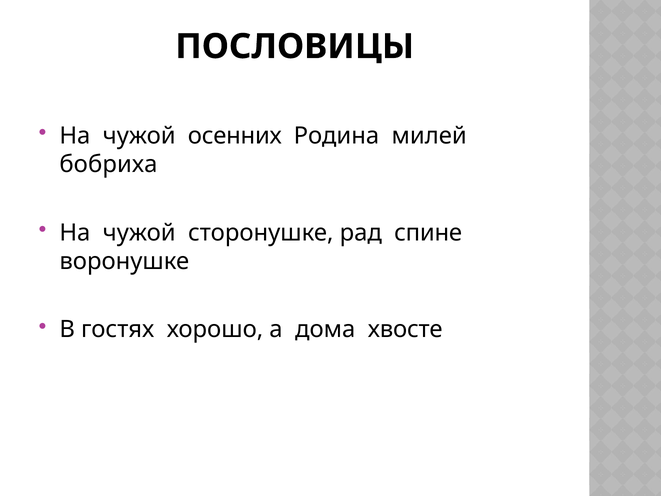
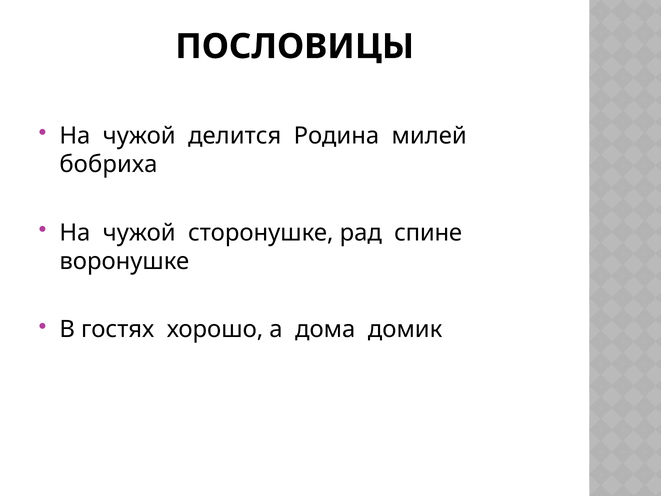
осенних: осенних -> делится
хвосте: хвосте -> домик
